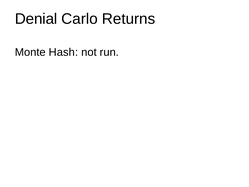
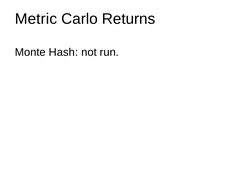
Denial: Denial -> Metric
